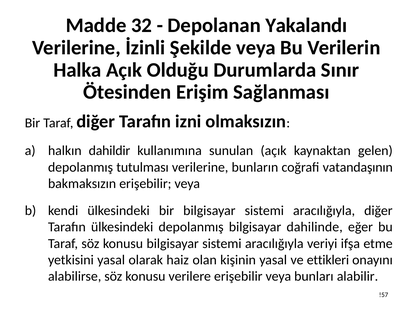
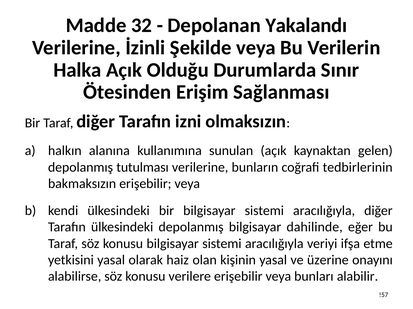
dahildir: dahildir -> alanına
vatandaşının: vatandaşının -> tedbirlerinin
ettikleri: ettikleri -> üzerine
